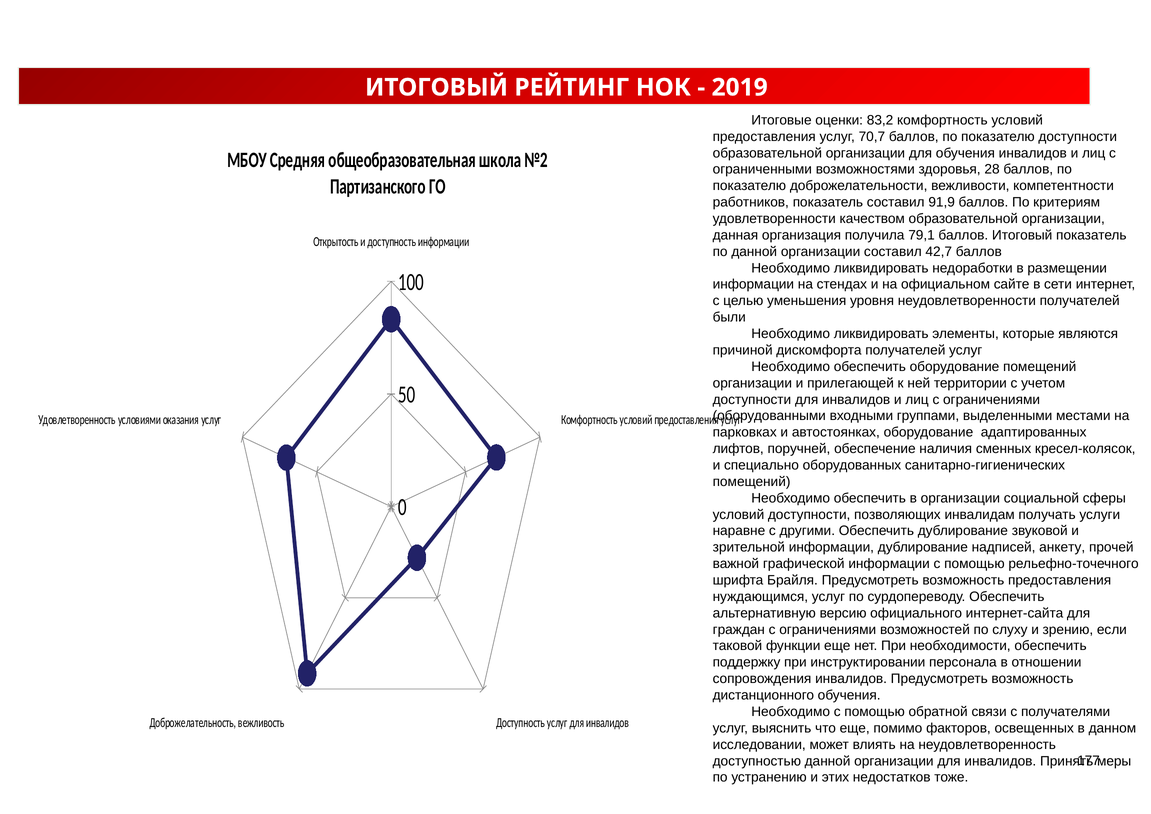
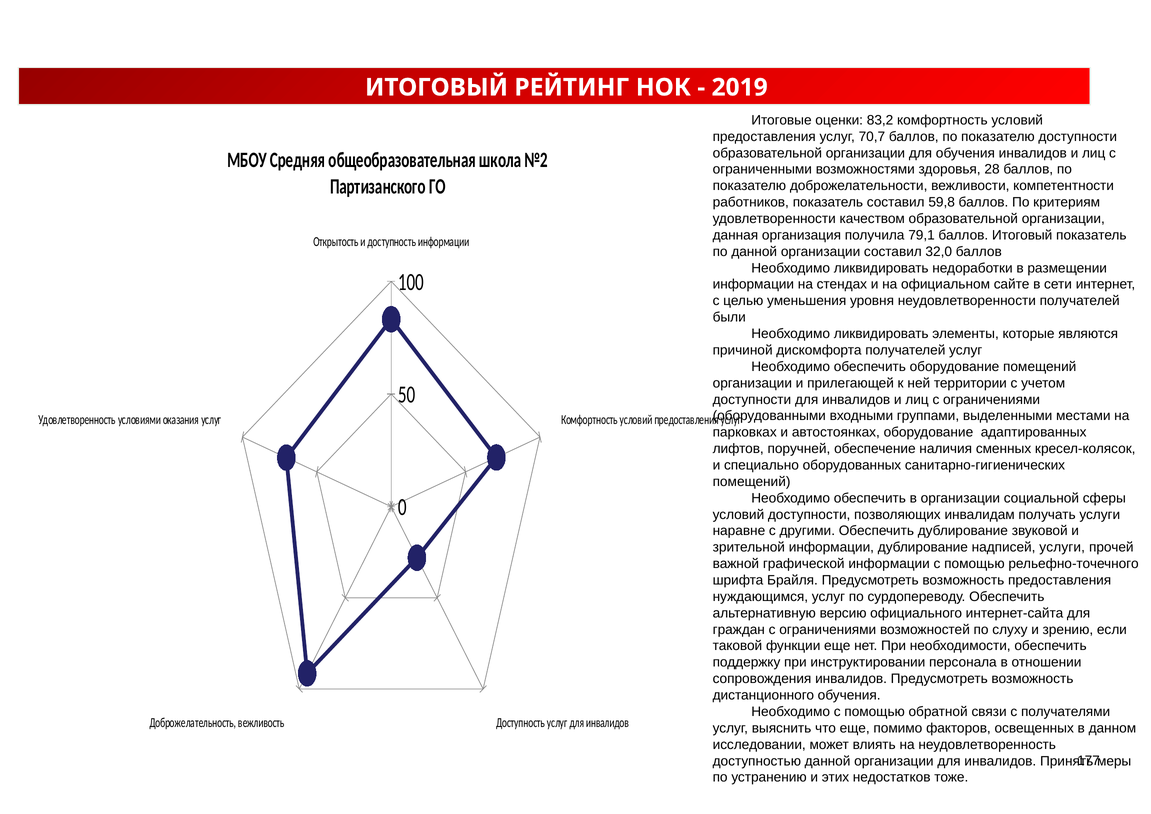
91,9: 91,9 -> 59,8
42,7: 42,7 -> 32,0
надписей анкету: анкету -> услуги
